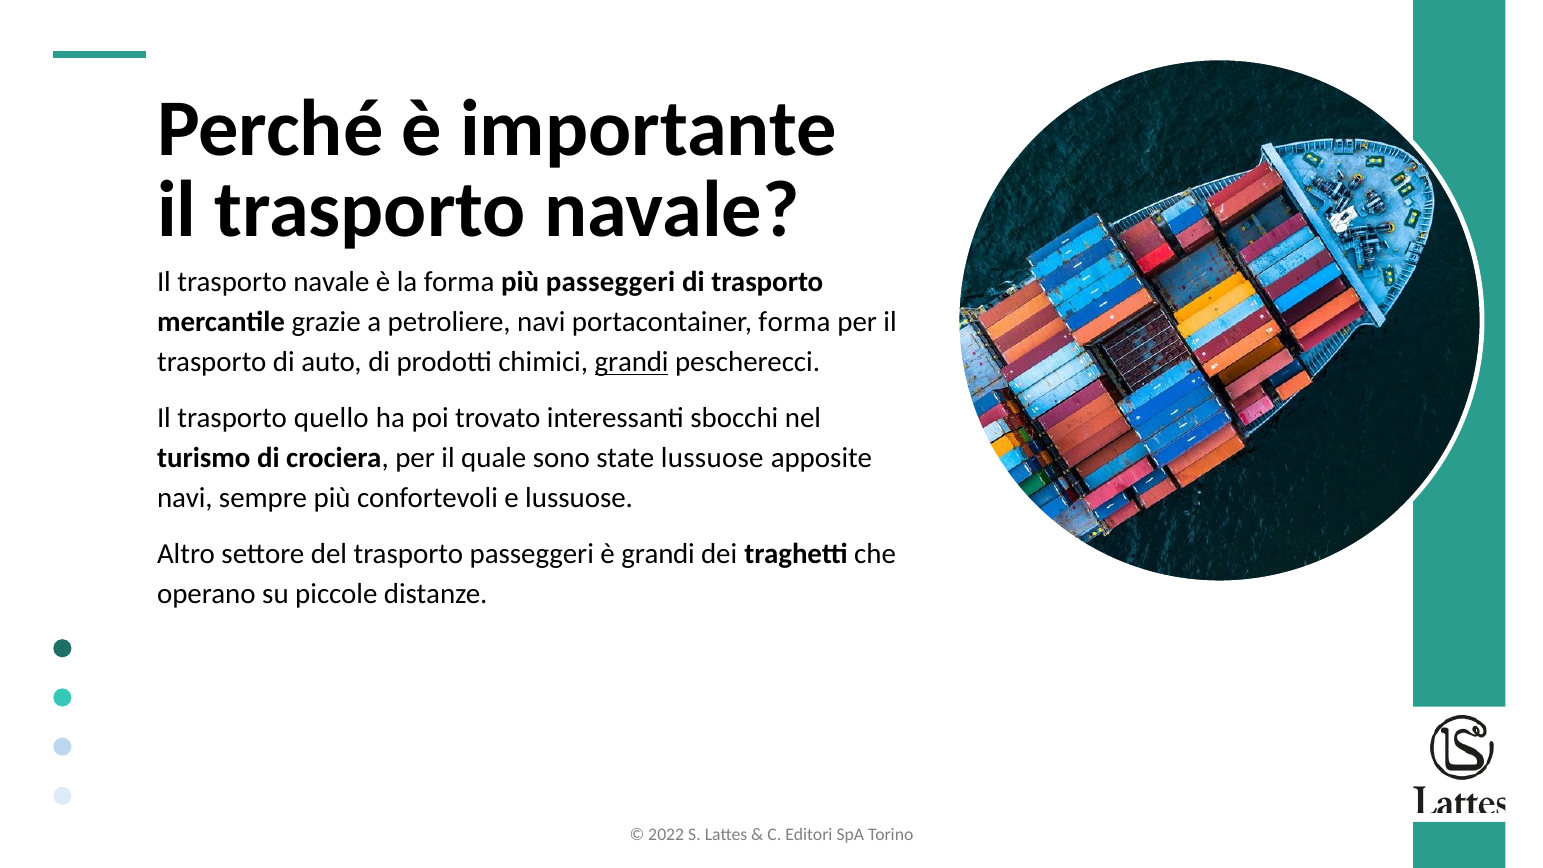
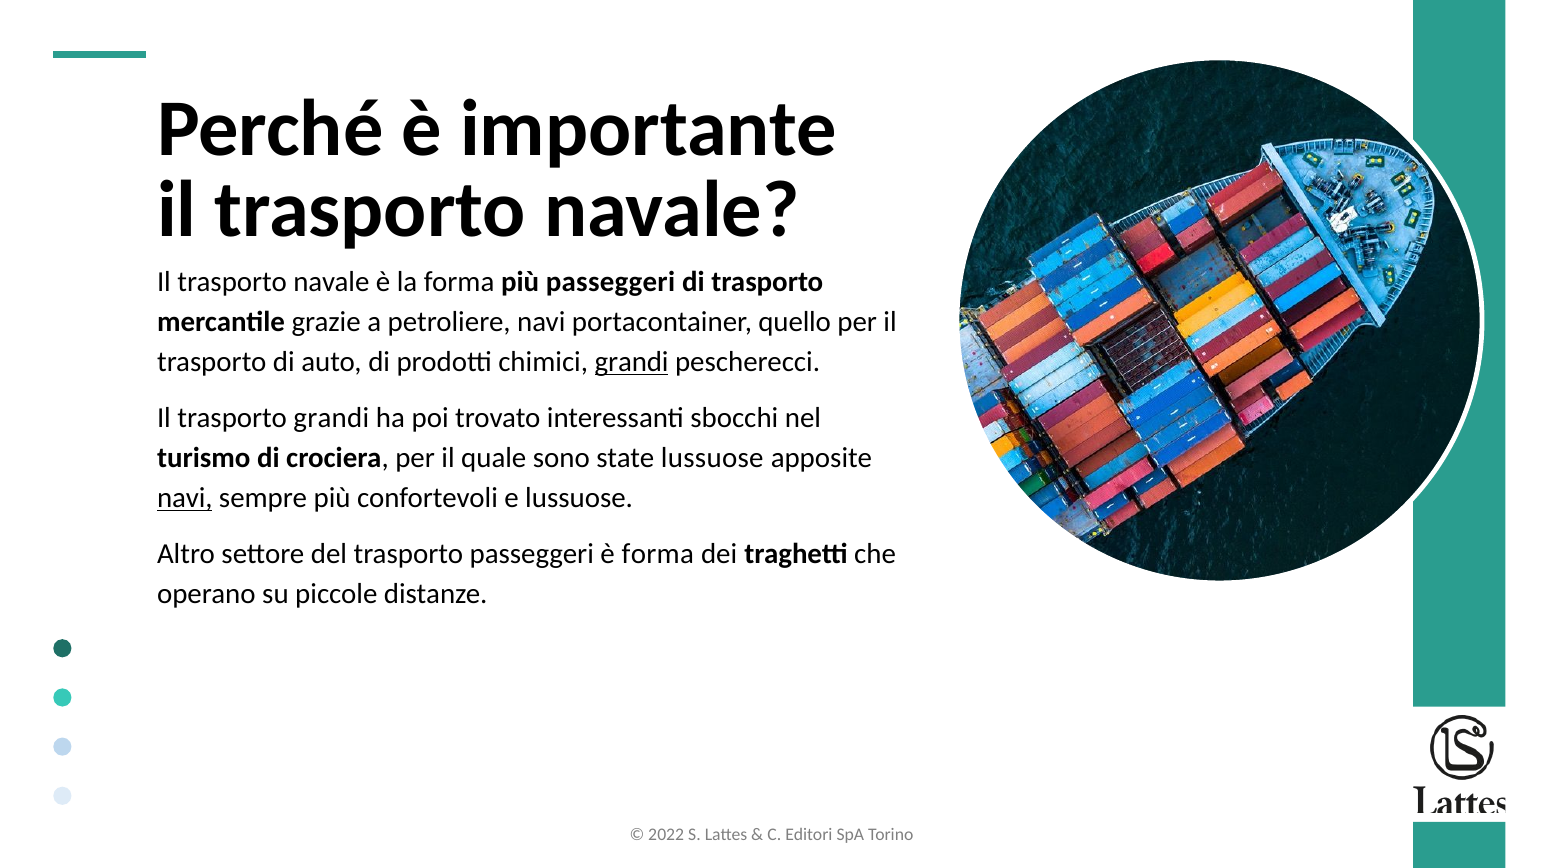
portacontainer forma: forma -> quello
trasporto quello: quello -> grandi
navi at (185, 498) underline: none -> present
è grandi: grandi -> forma
